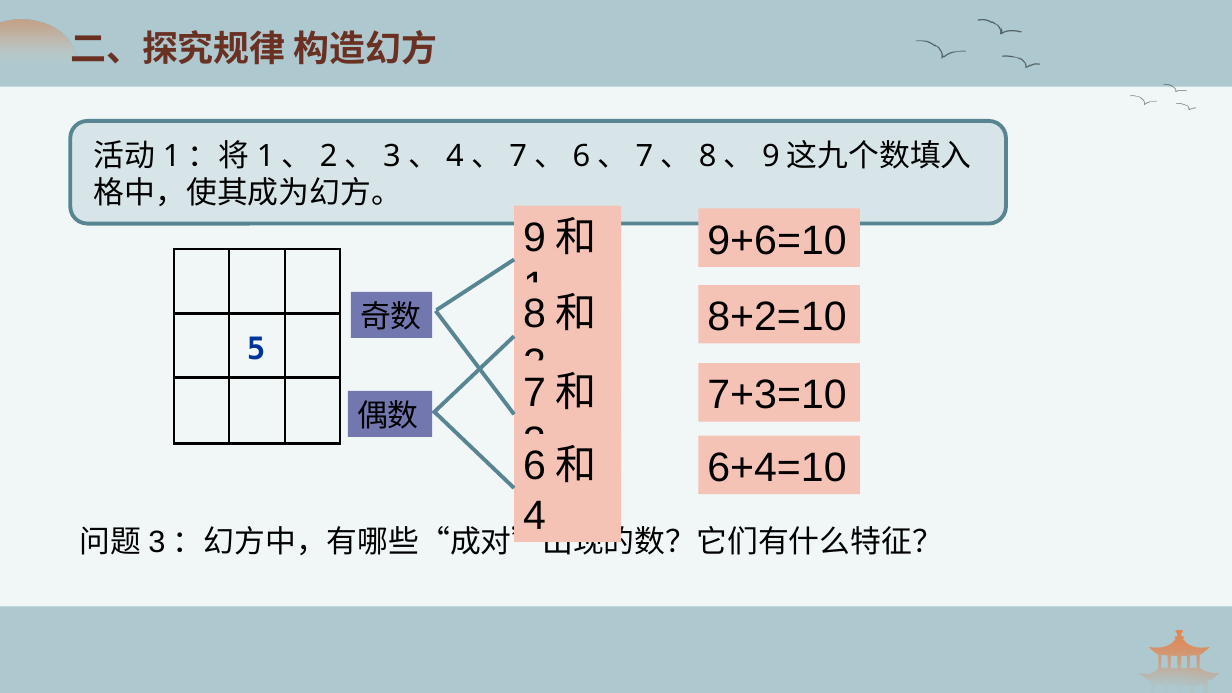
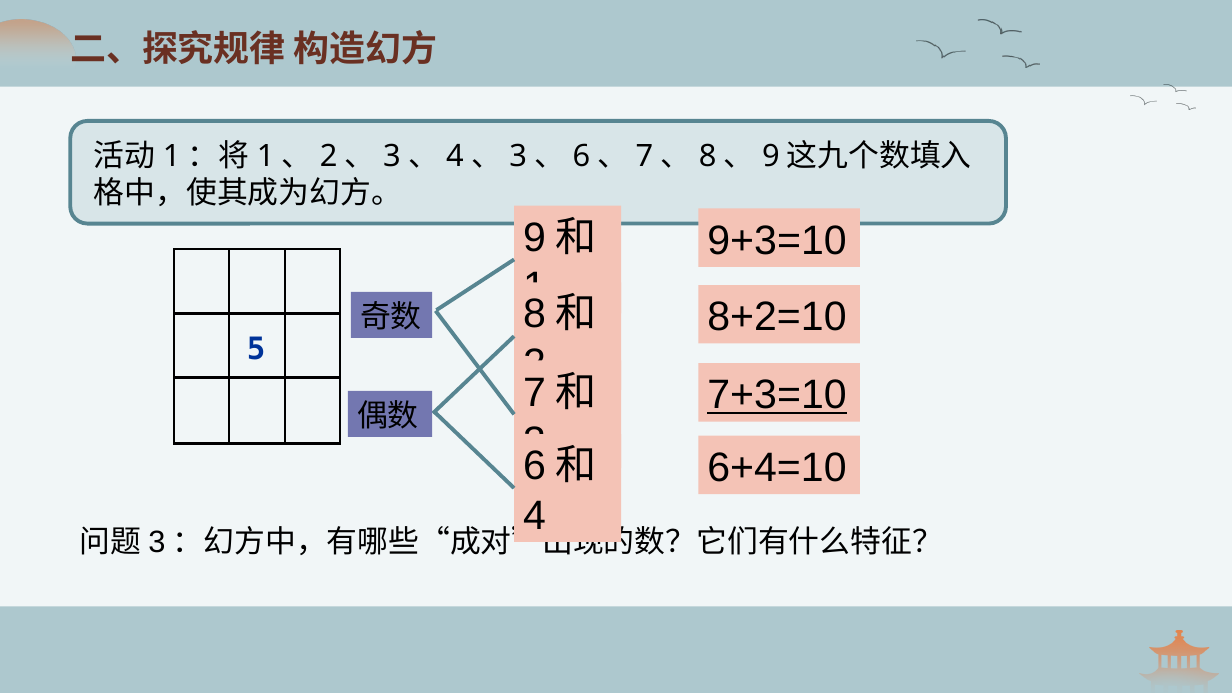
7 at (518, 156): 7 -> 3
9+6=10: 9+6=10 -> 9+3=10
7+3=10 underline: none -> present
